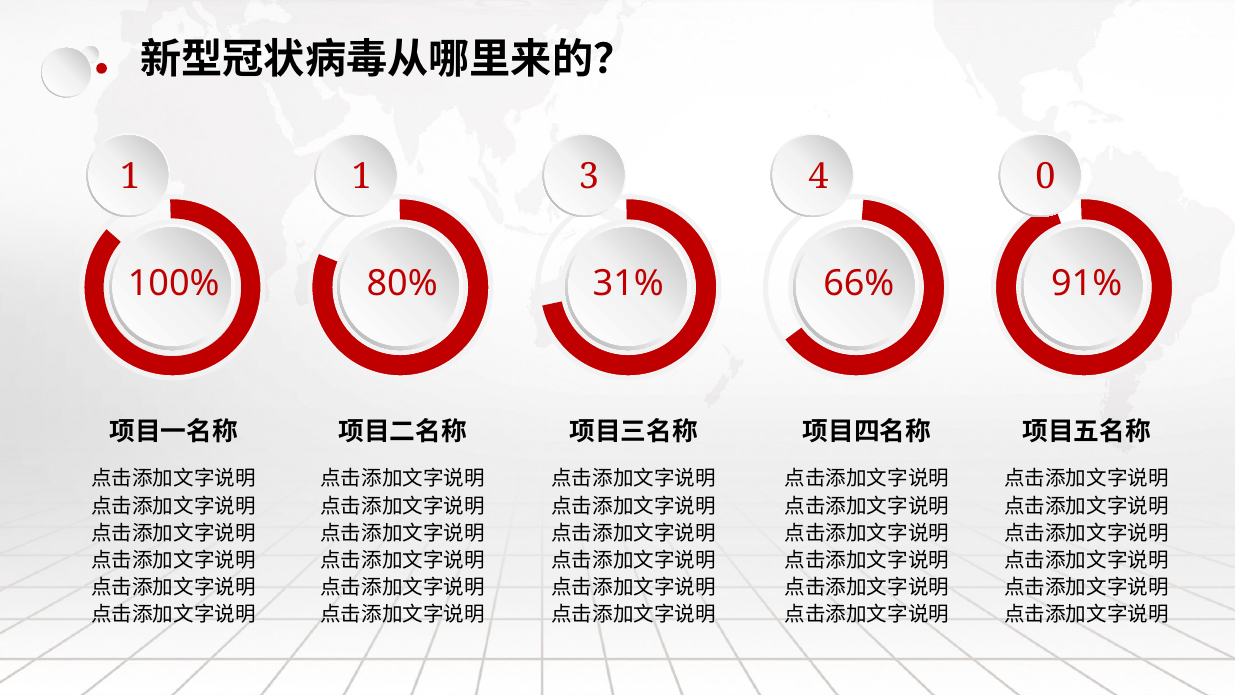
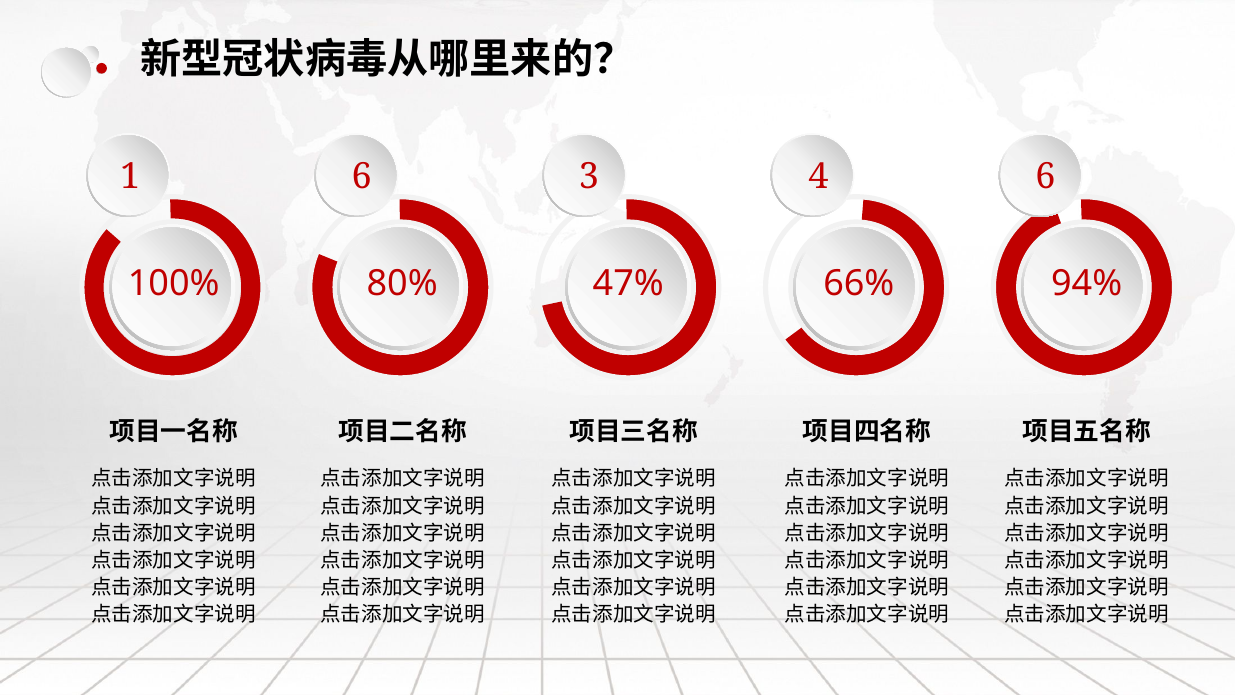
1 1: 1 -> 6
4 0: 0 -> 6
31%: 31% -> 47%
91%: 91% -> 94%
